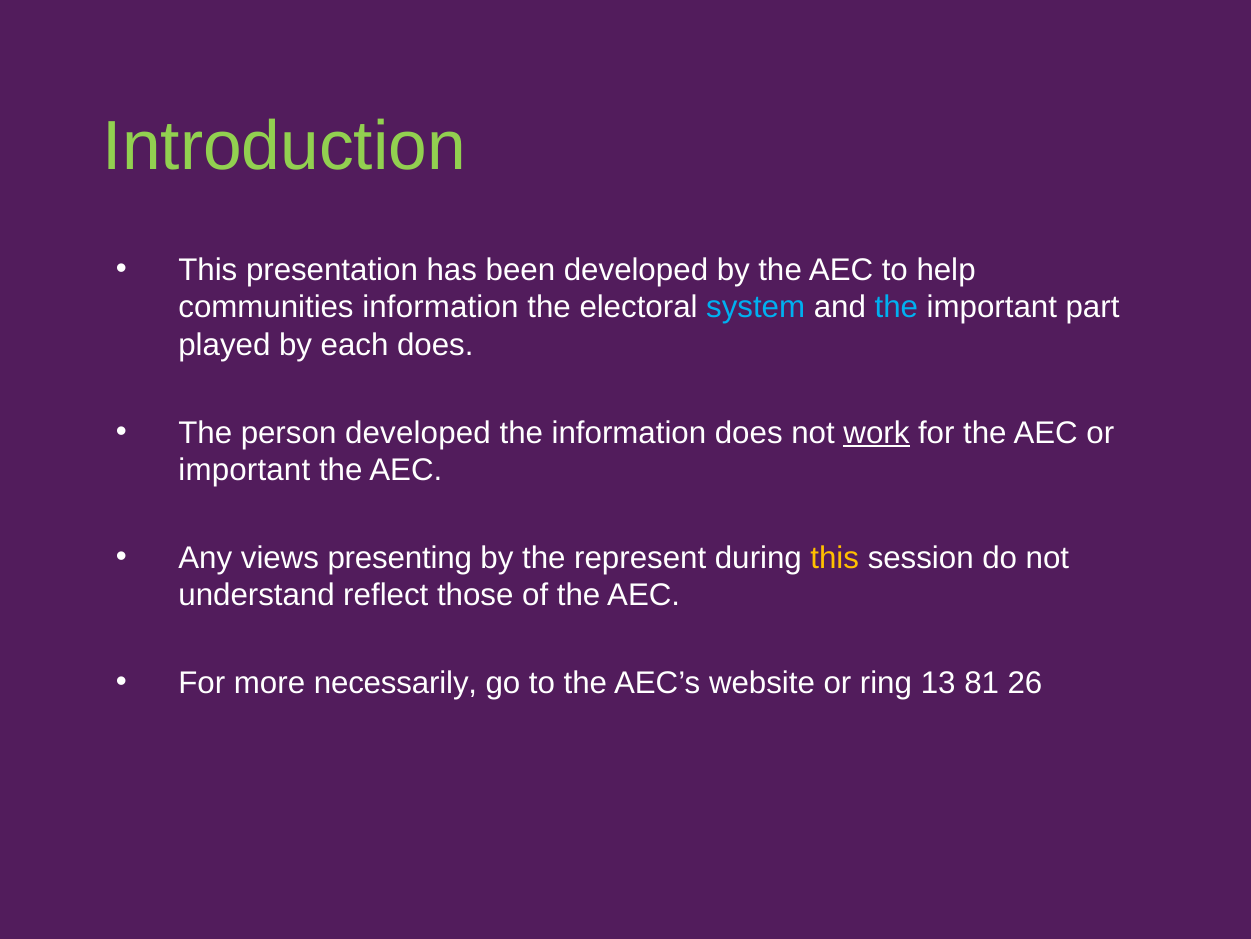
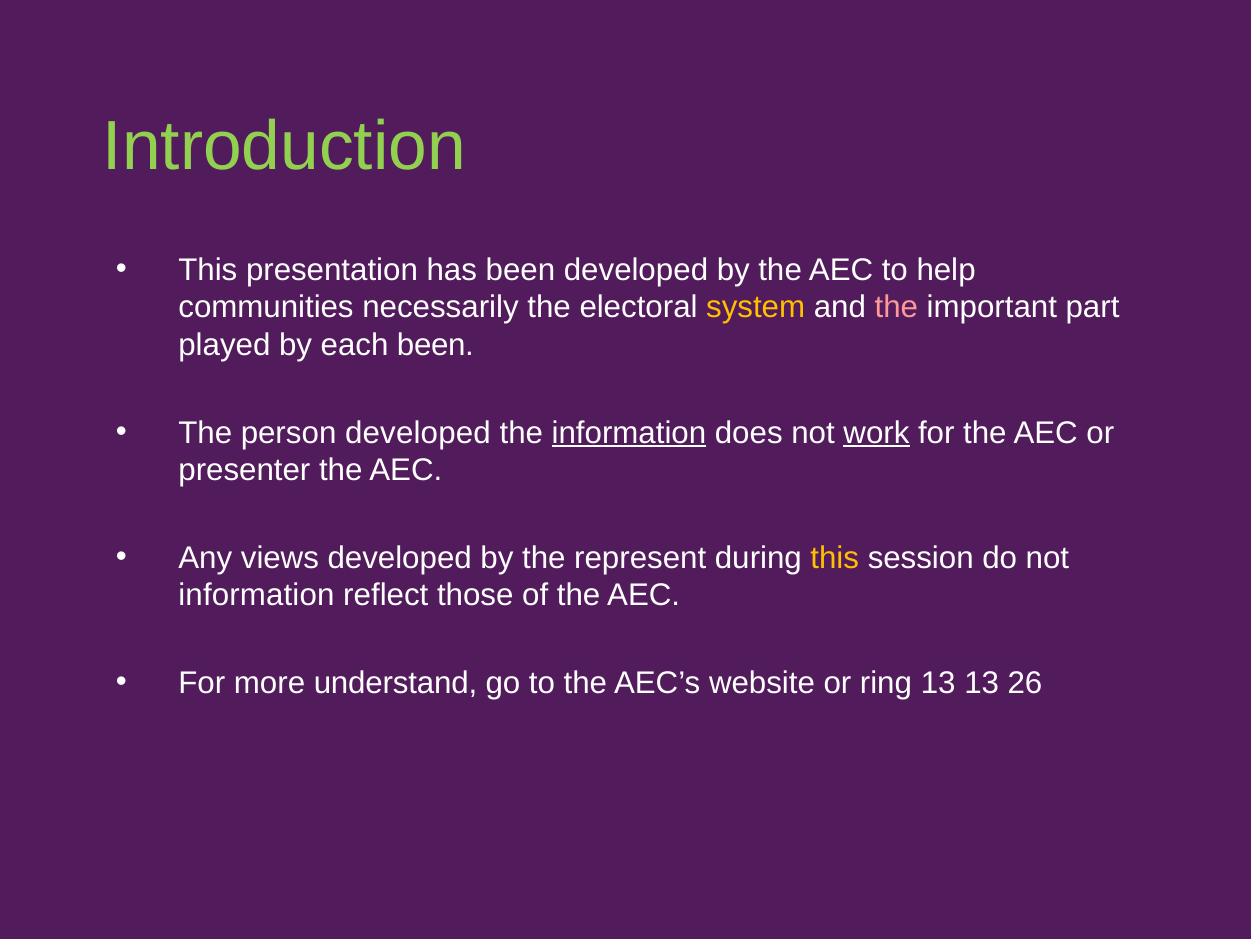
communities information: information -> necessarily
system colour: light blue -> yellow
the at (896, 307) colour: light blue -> pink
each does: does -> been
information at (629, 432) underline: none -> present
important at (244, 470): important -> presenter
views presenting: presenting -> developed
understand at (257, 595): understand -> information
necessarily: necessarily -> understand
13 81: 81 -> 13
